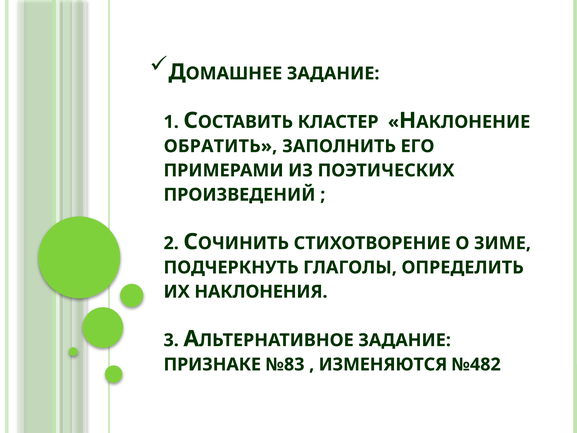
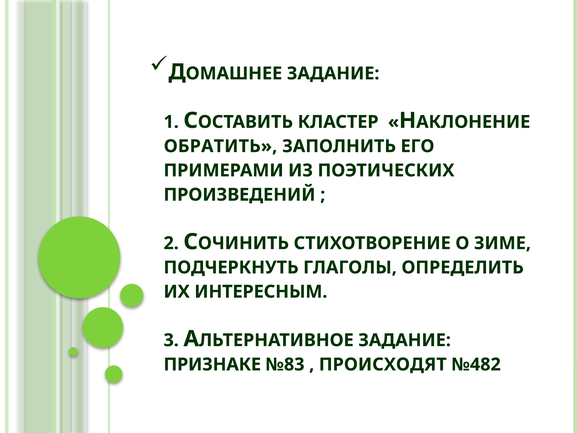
НАКЛОНЕНИЯ: НАКЛОНЕНИЯ -> ИНТЕРЕСНЫМ
ИЗМЕНЯЮТСЯ: ИЗМЕНЯЮТСЯ -> ПРОИСХОДЯТ
